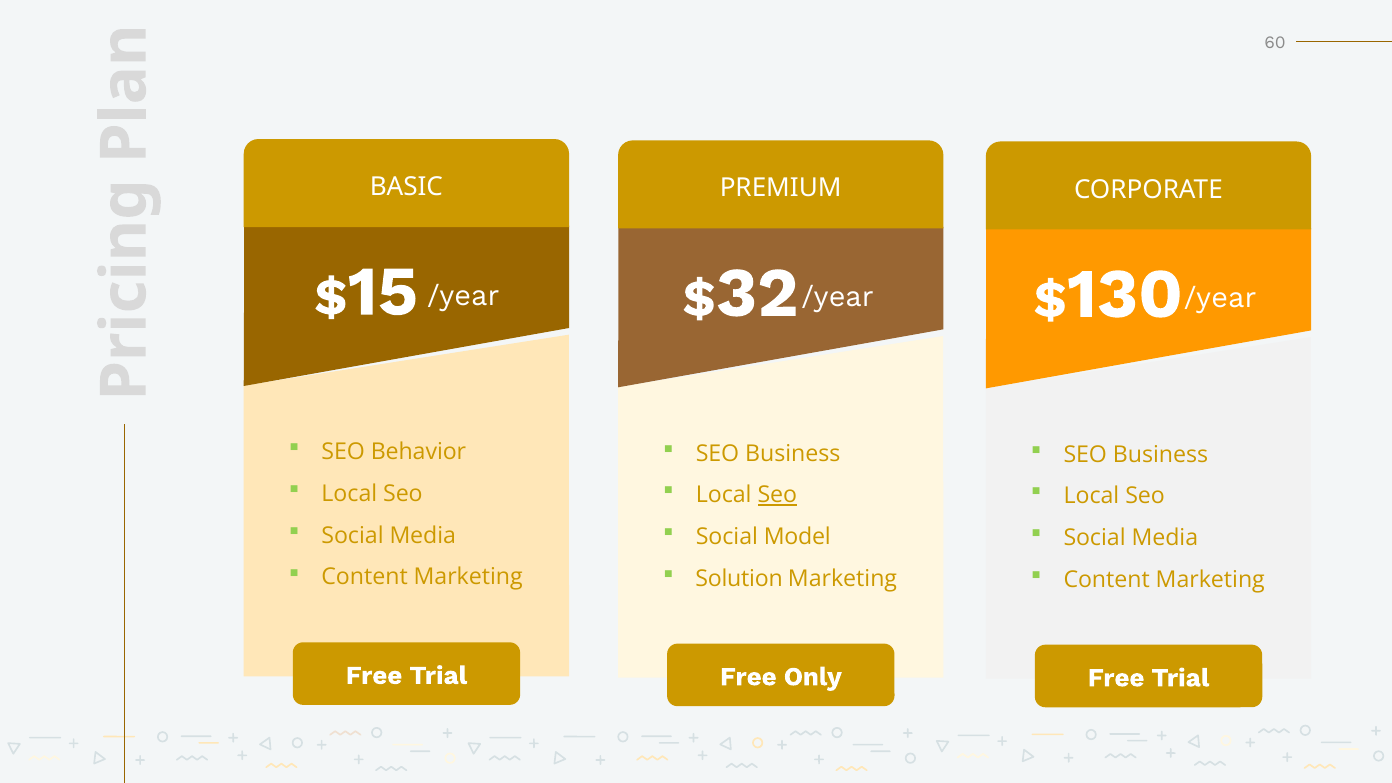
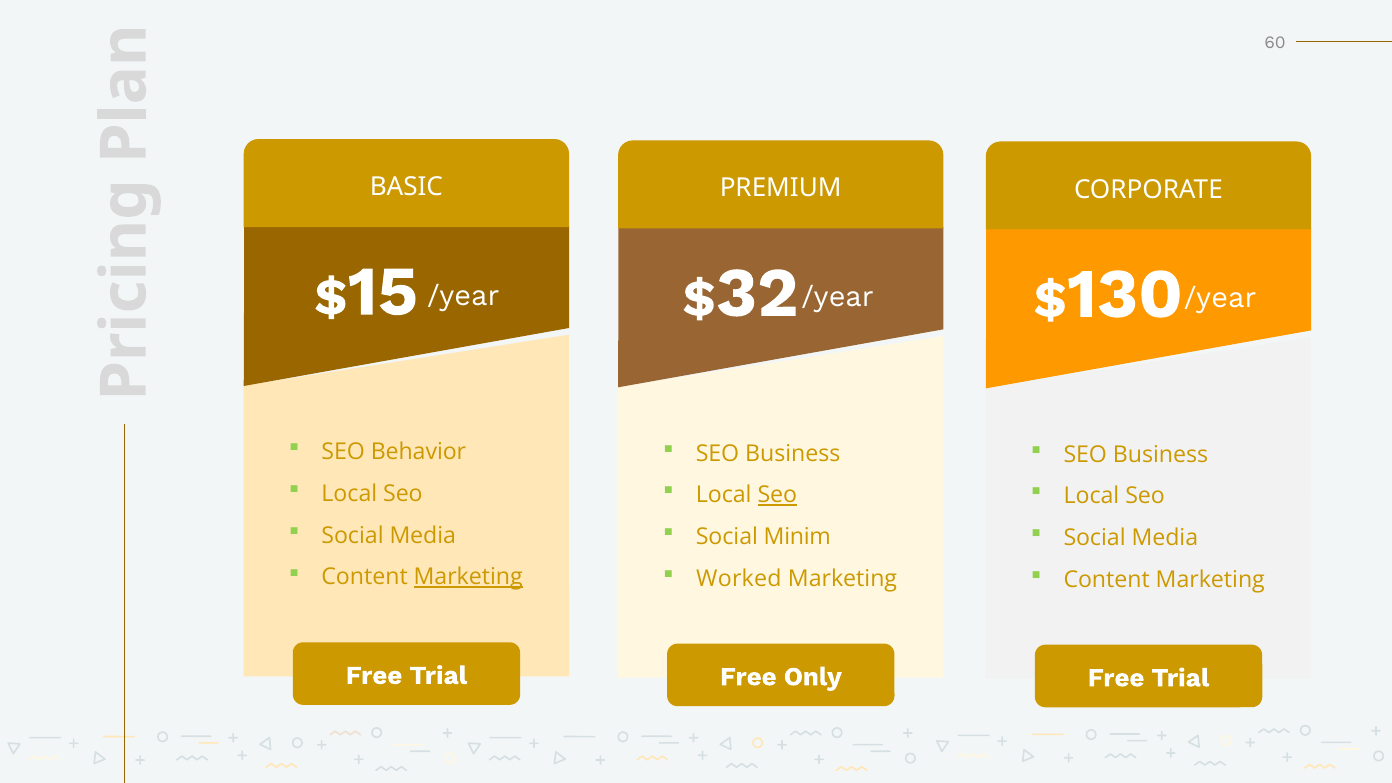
Model: Model -> Minim
Marketing at (468, 577) underline: none -> present
Solution: Solution -> Worked
